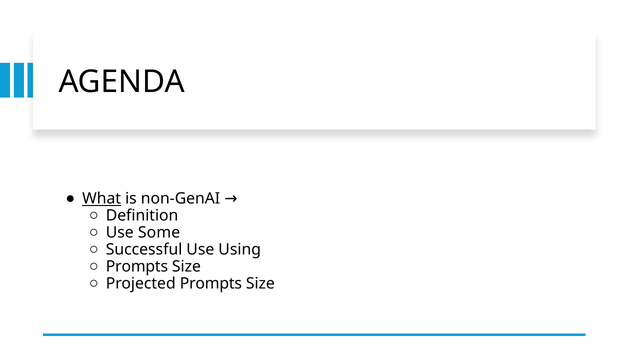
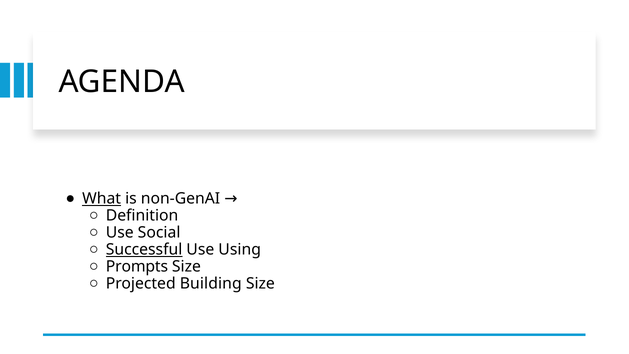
Some: Some -> Social
Successful underline: none -> present
Projected Prompts: Prompts -> Building
